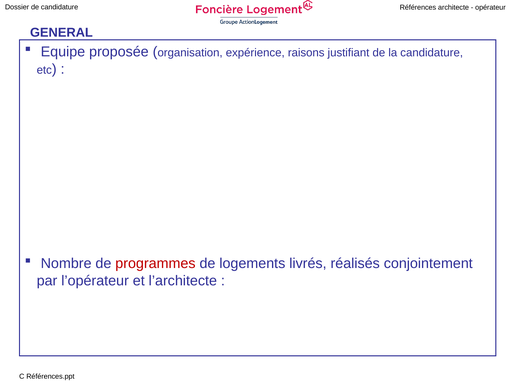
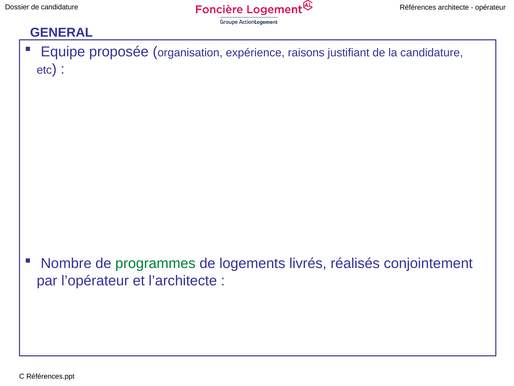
programmes colour: red -> green
